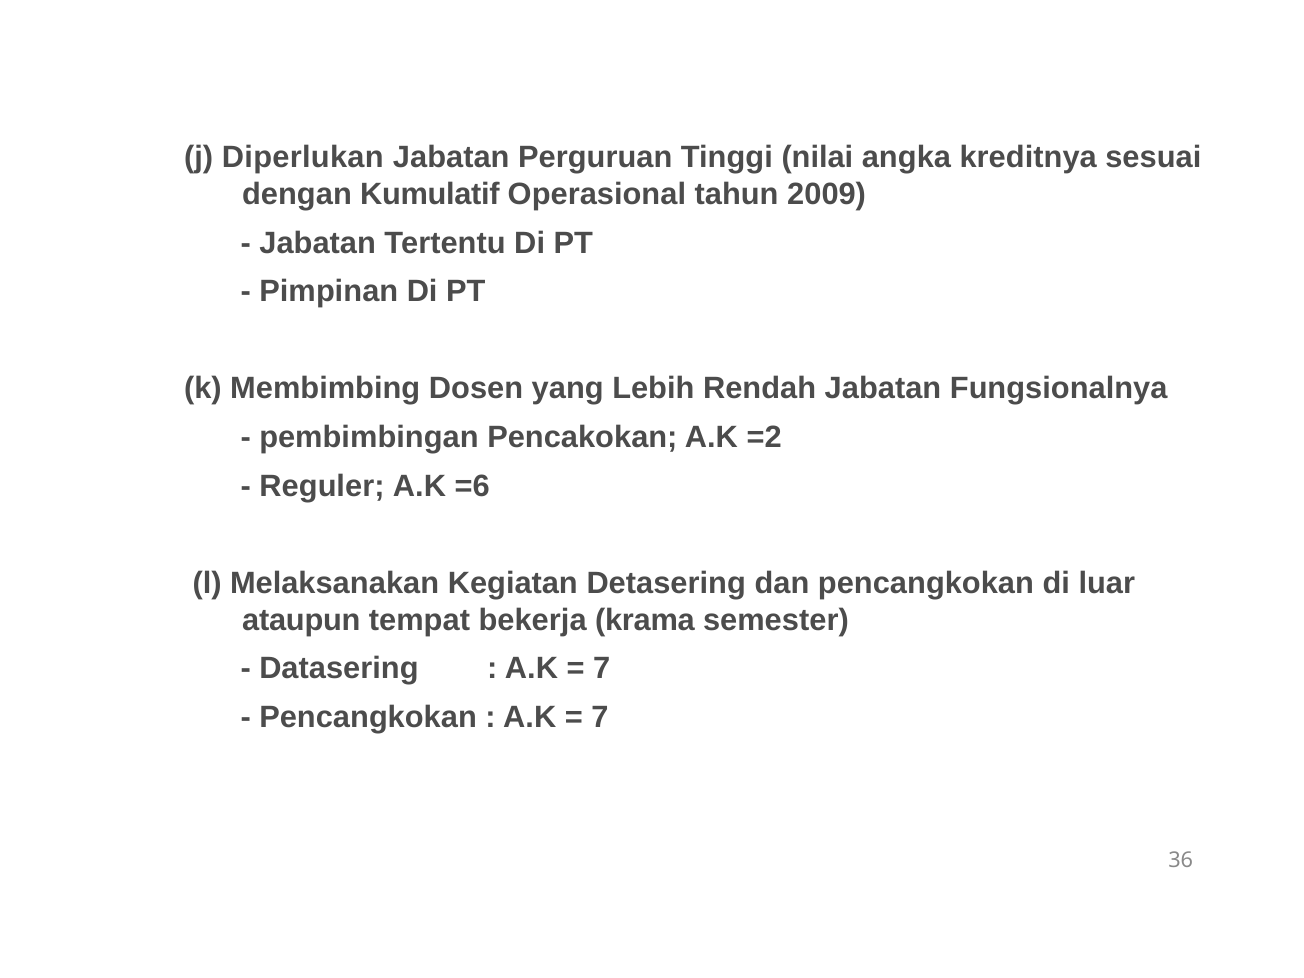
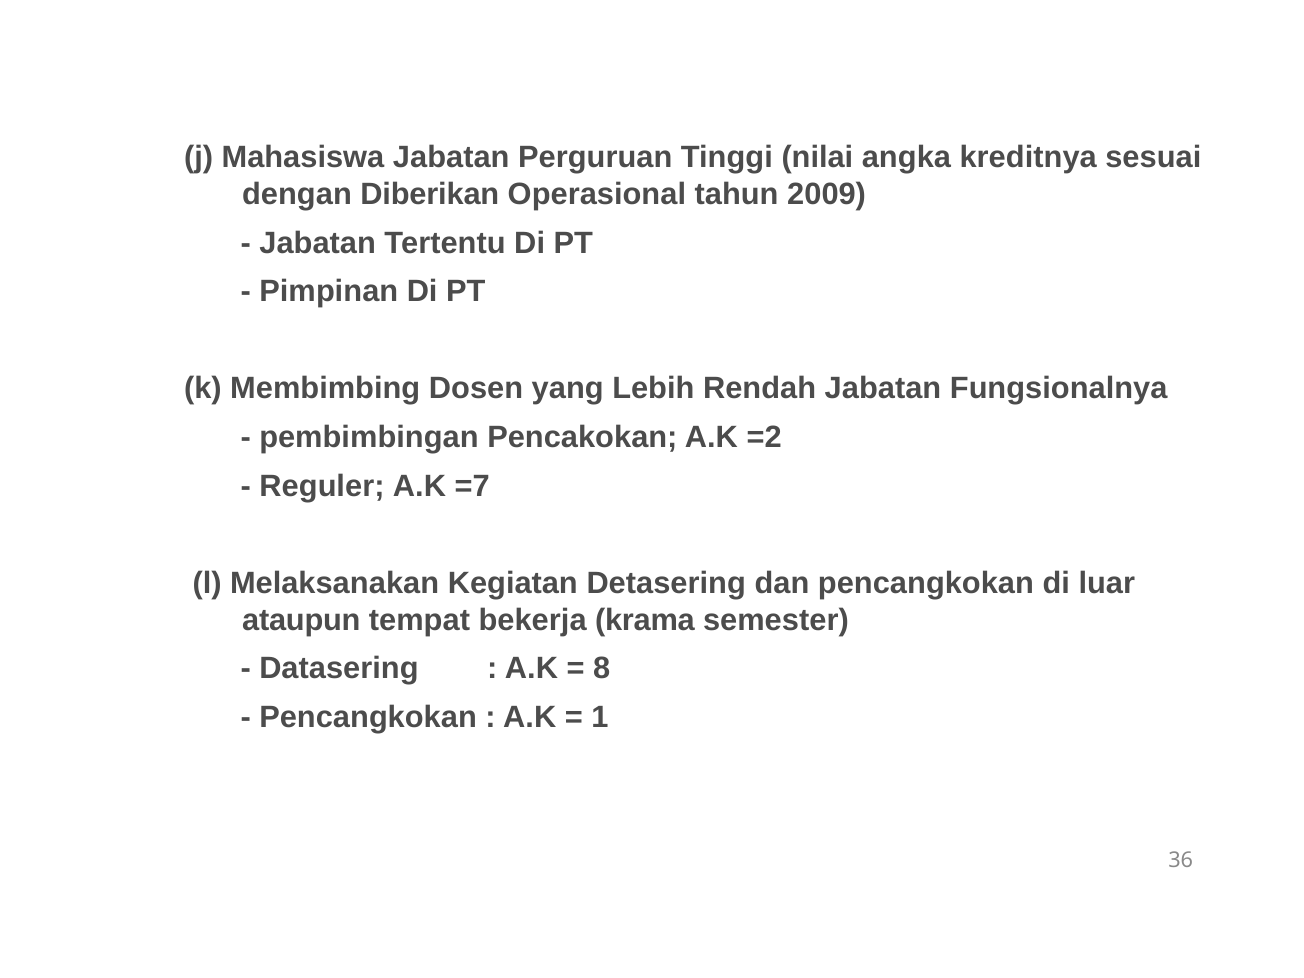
Diperlukan: Diperlukan -> Mahasiswa
Kumulatif: Kumulatif -> Diberikan
=6: =6 -> =7
7 at (602, 669): 7 -> 8
7 at (600, 717): 7 -> 1
